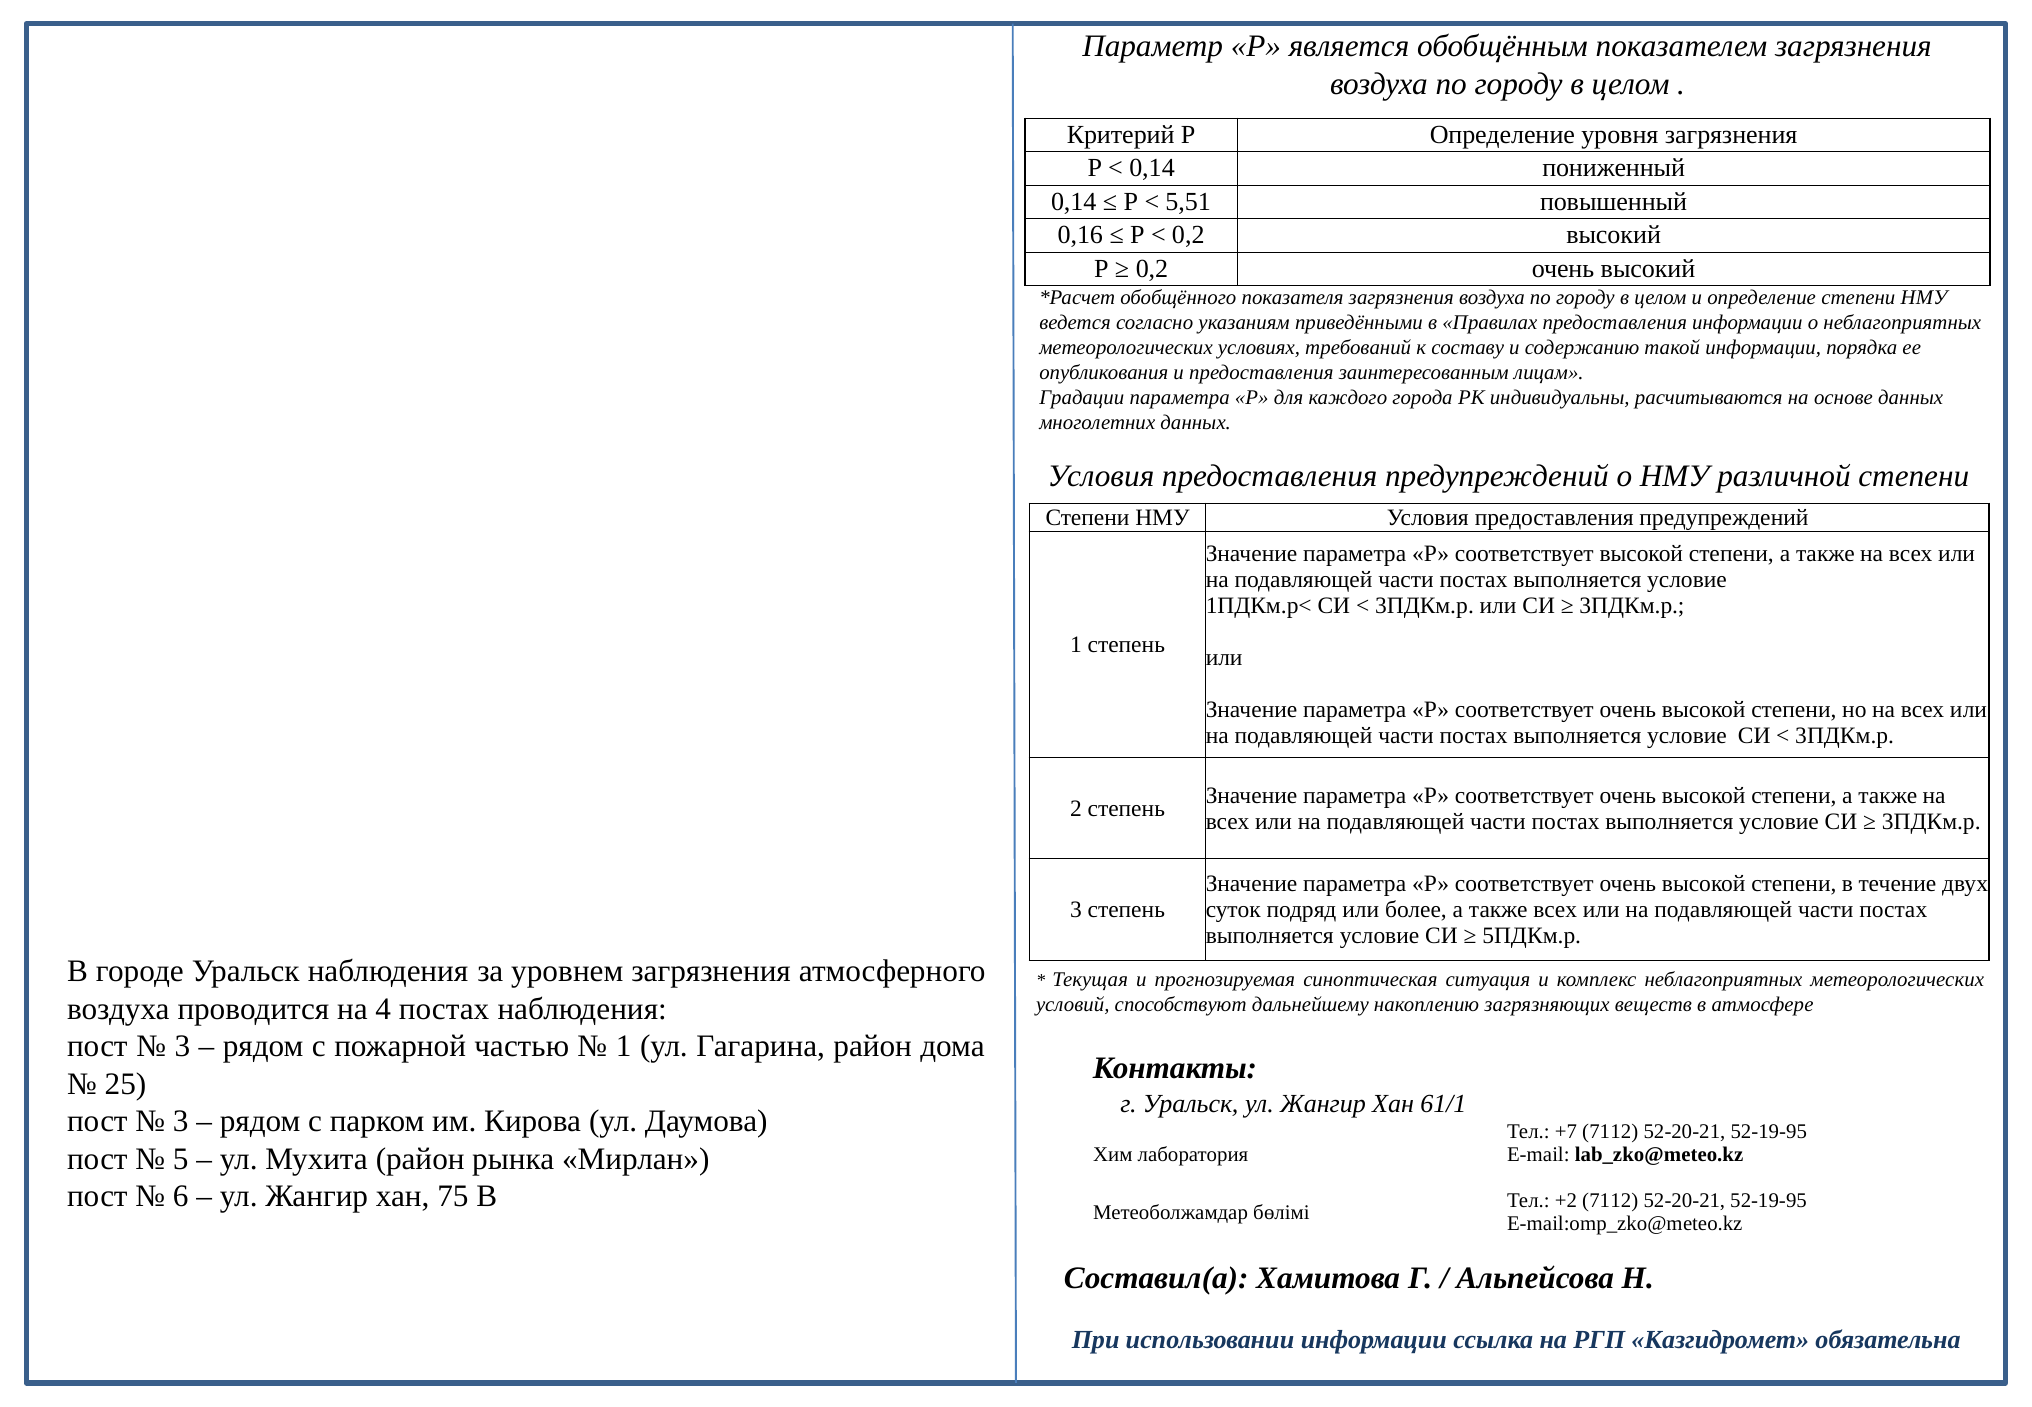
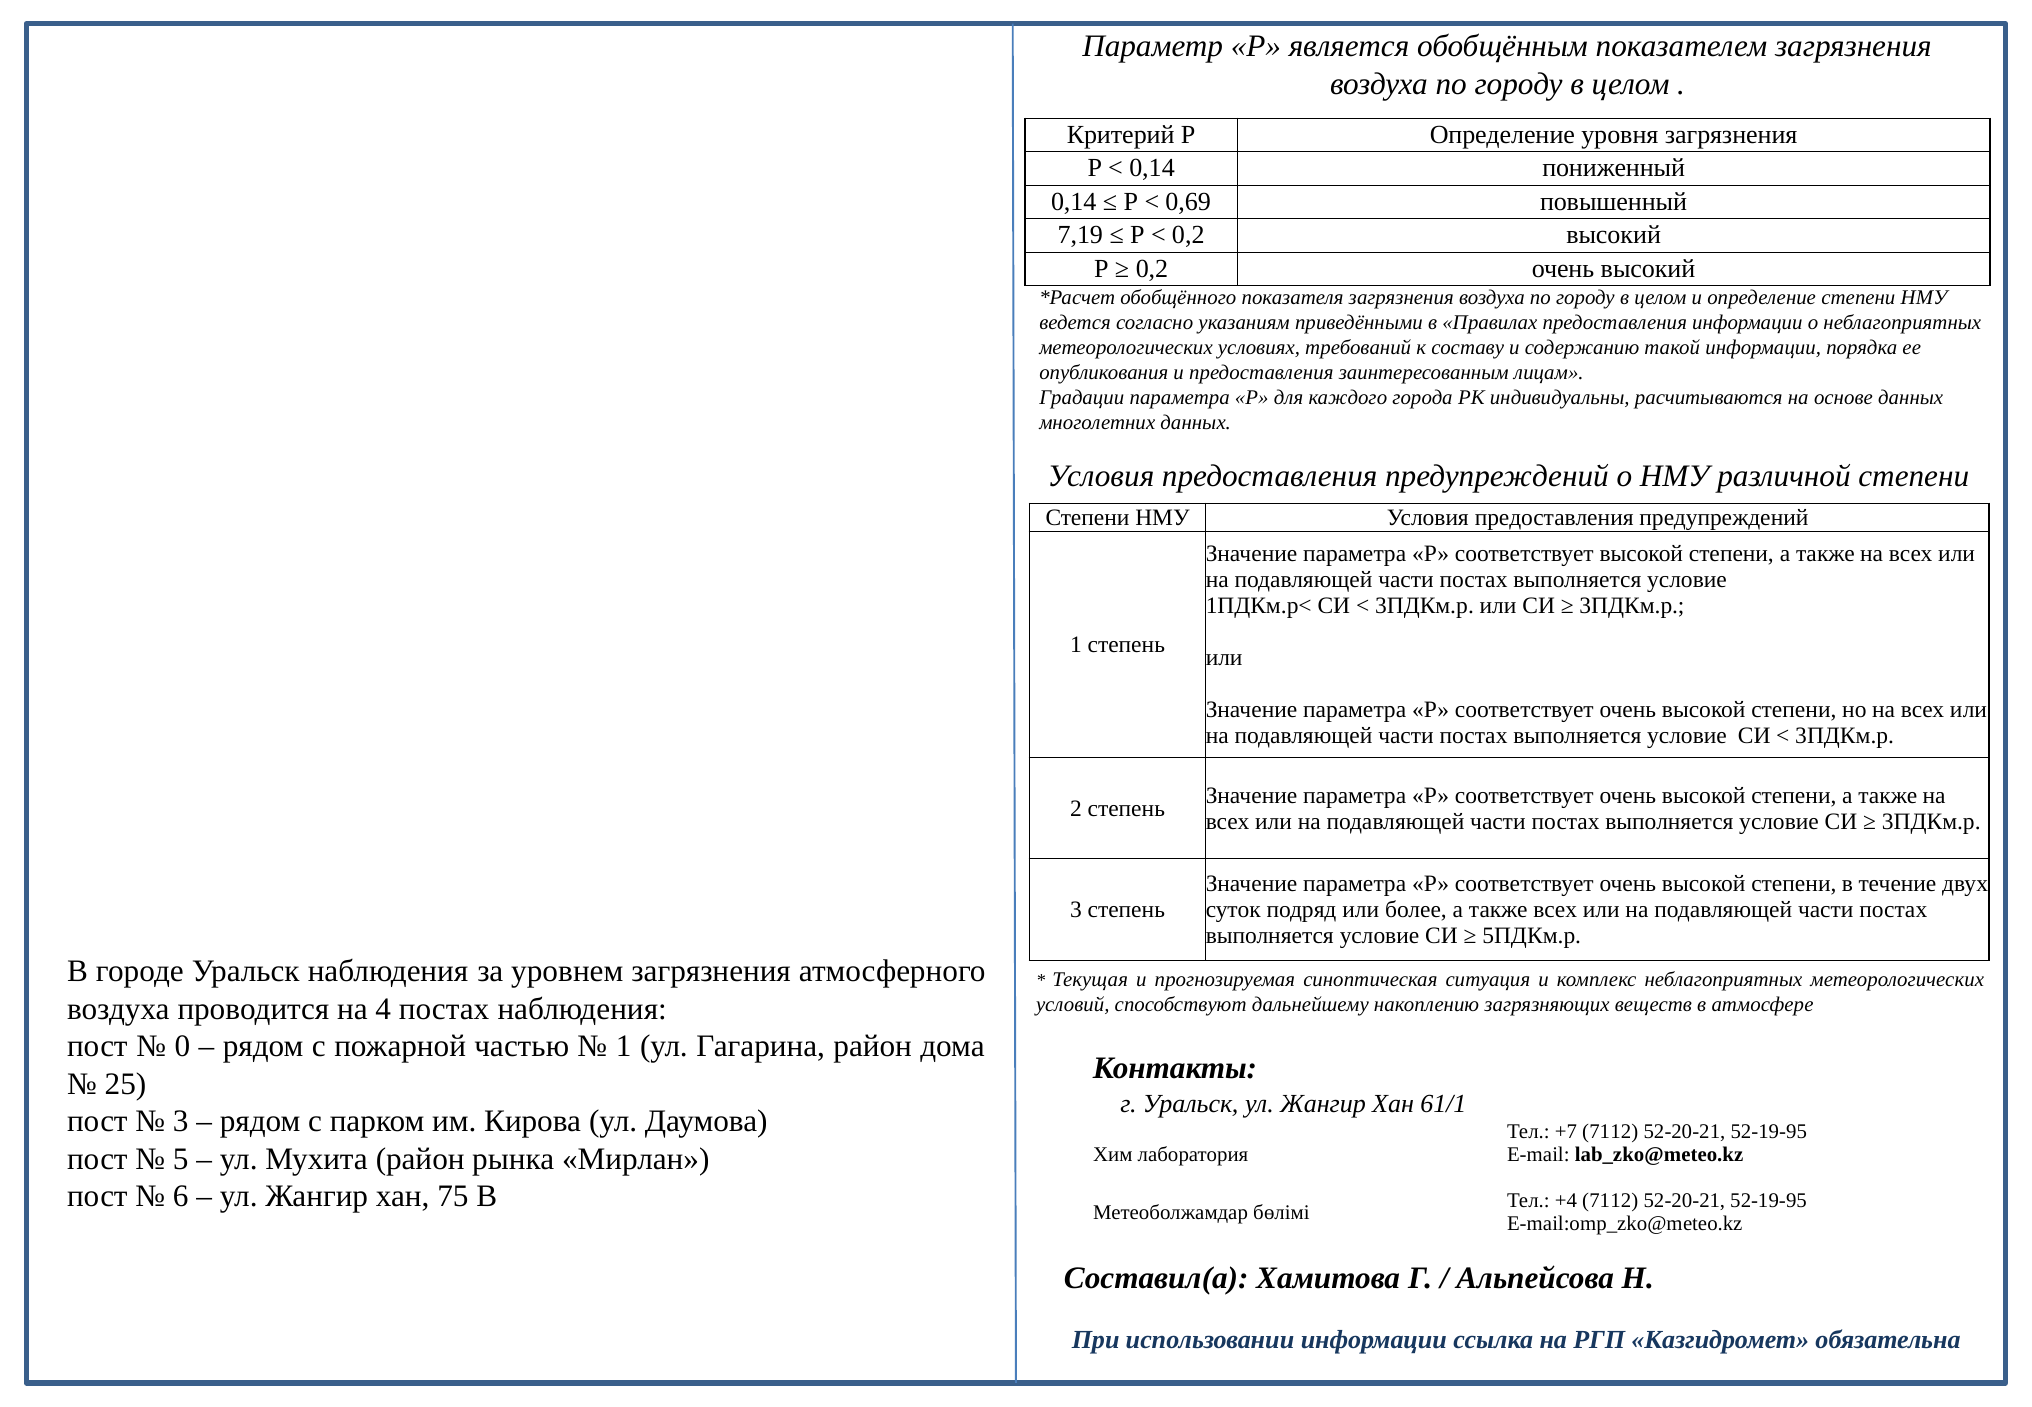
5,51: 5,51 -> 0,69
0,16: 0,16 -> 7,19
3 at (182, 1046): 3 -> 0
+2: +2 -> +4
